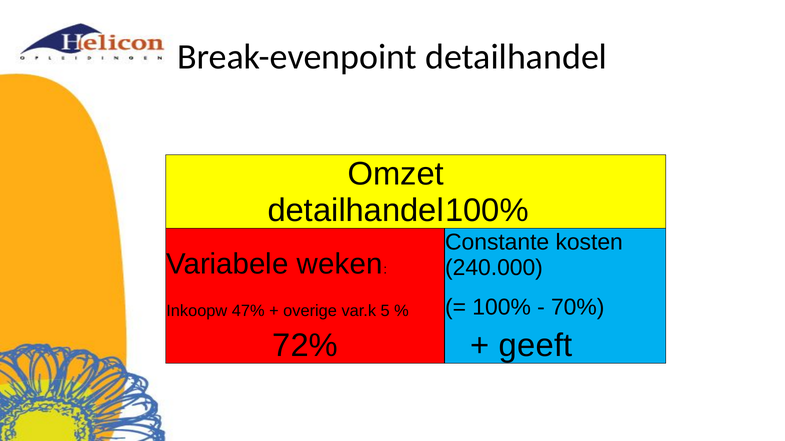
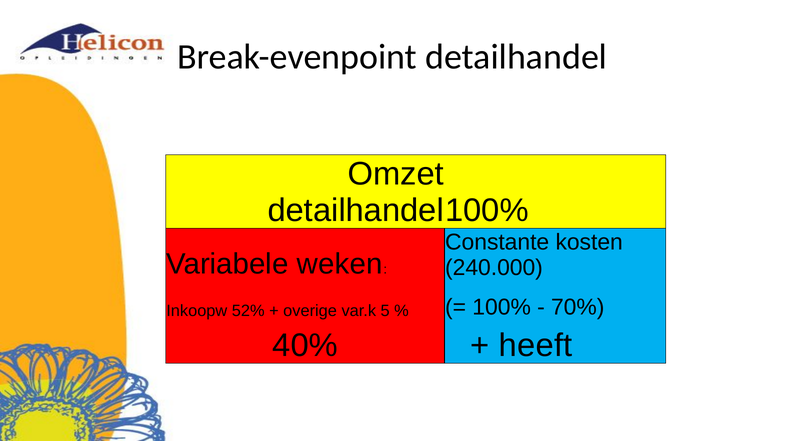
47%: 47% -> 52%
72%: 72% -> 40%
geeft: geeft -> heeft
